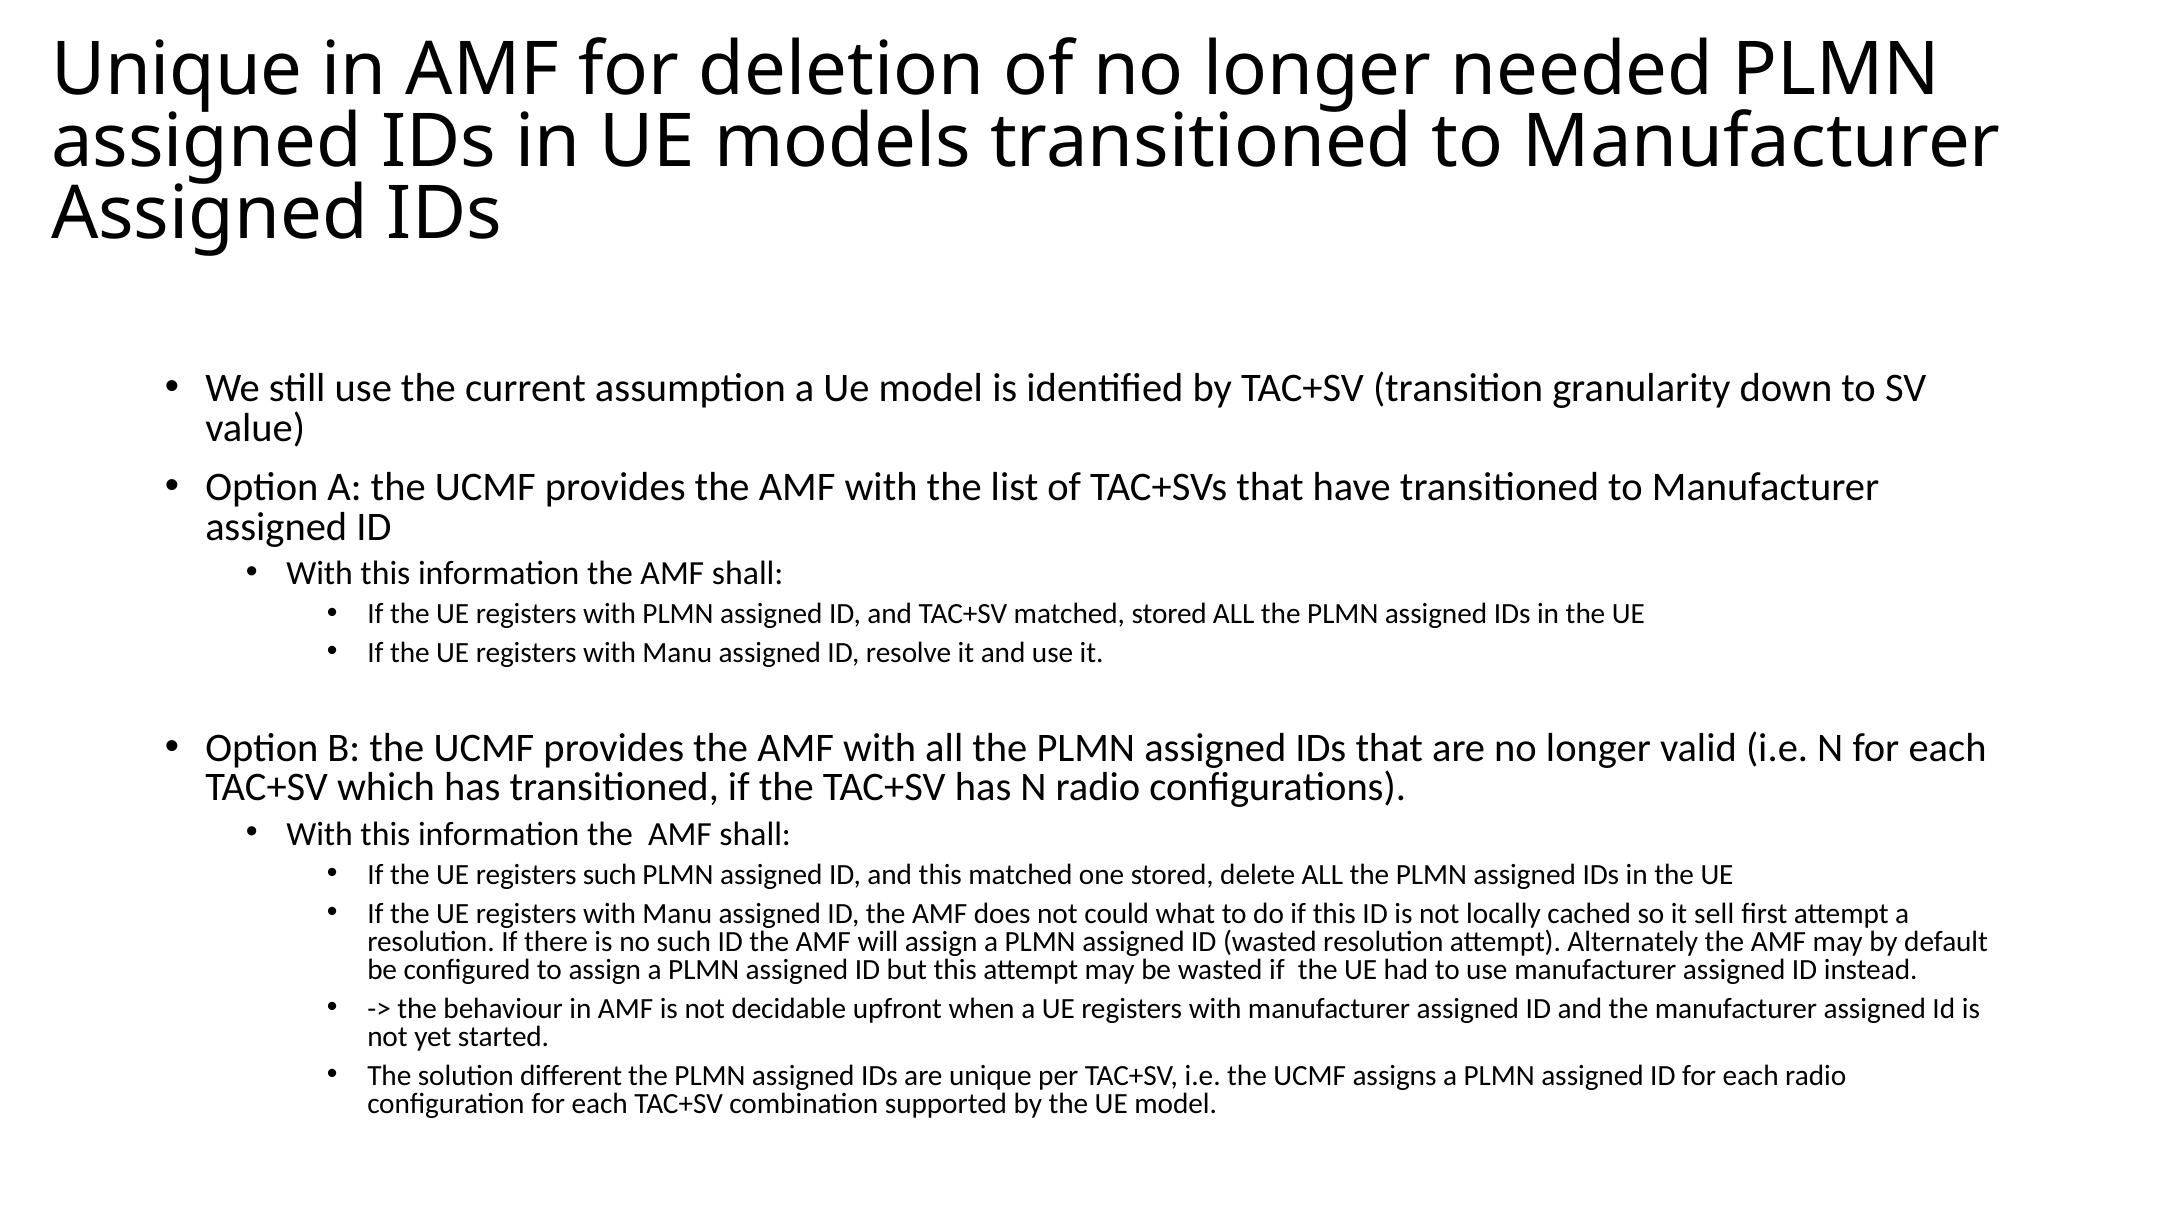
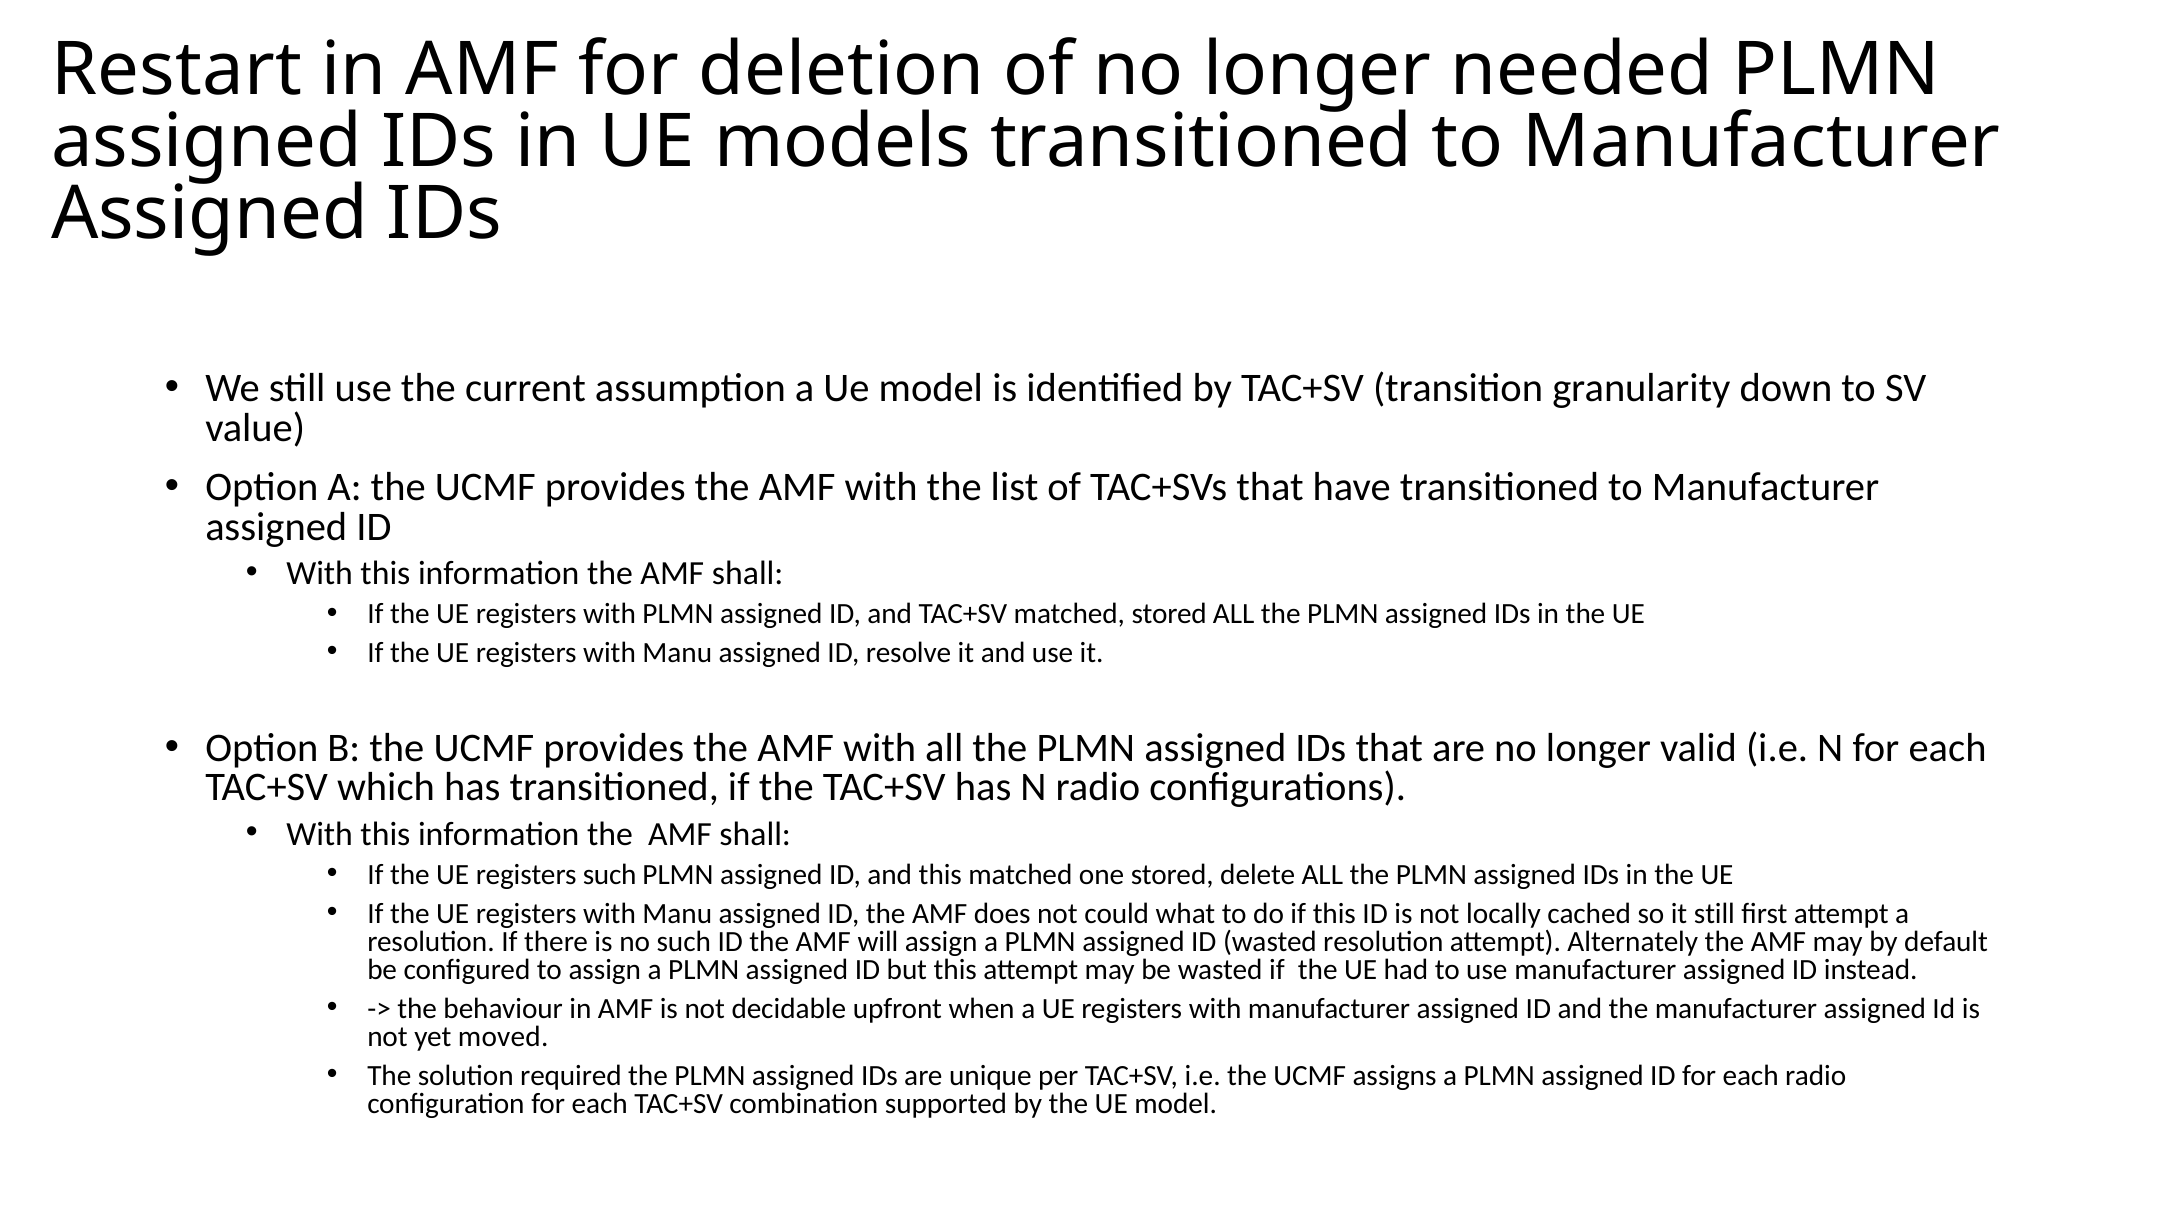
Unique at (177, 69): Unique -> Restart
it sell: sell -> still
started: started -> moved
different: different -> required
